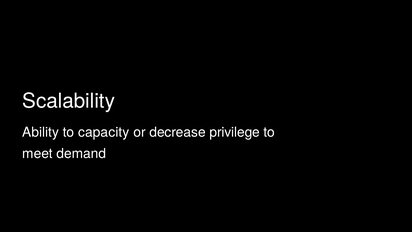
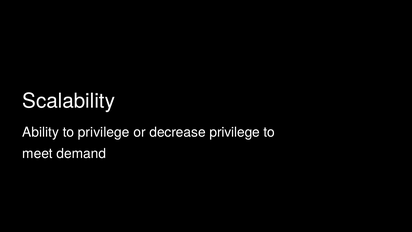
to capacity: capacity -> privilege
